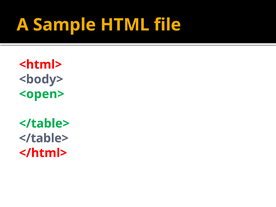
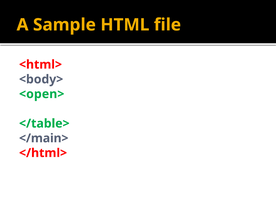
</table> at (44, 138): </table> -> </main>
